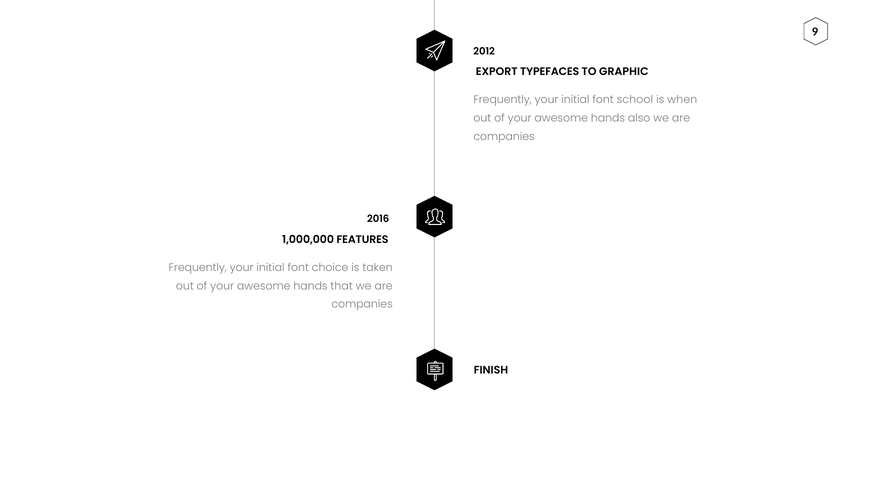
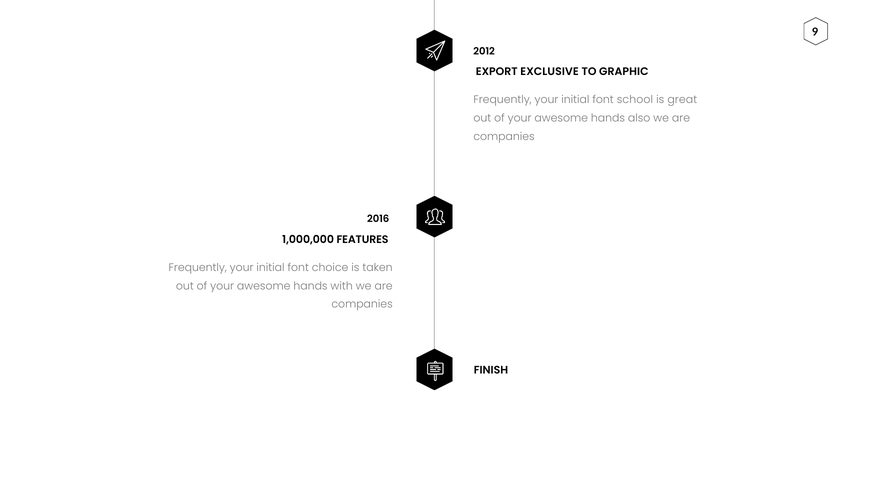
TYPEFACES: TYPEFACES -> EXCLUSIVE
when: when -> great
that: that -> with
